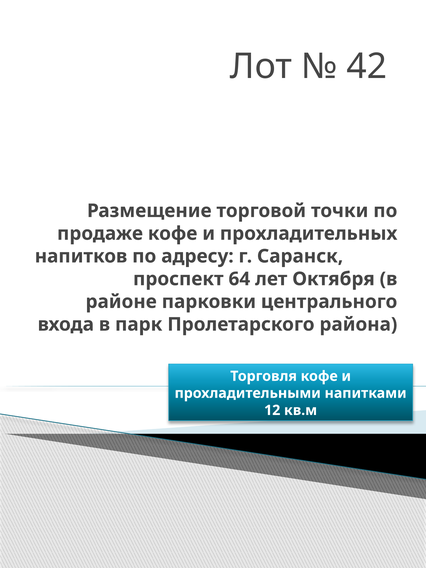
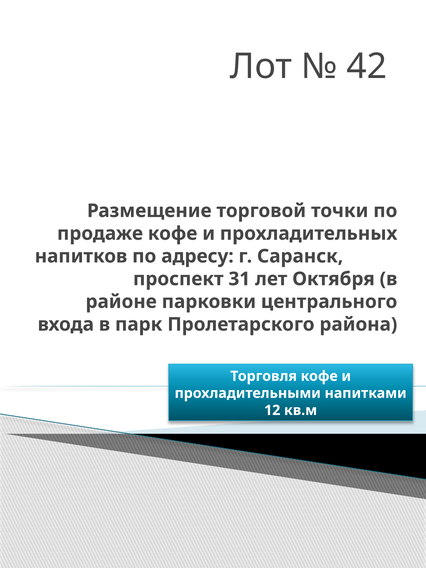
64: 64 -> 31
